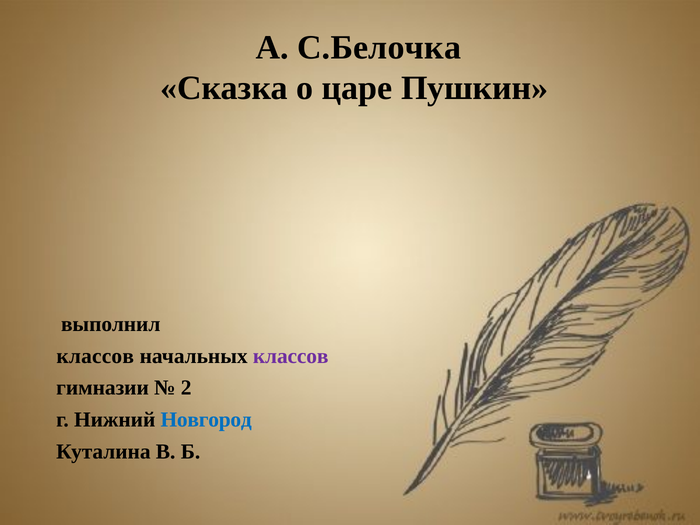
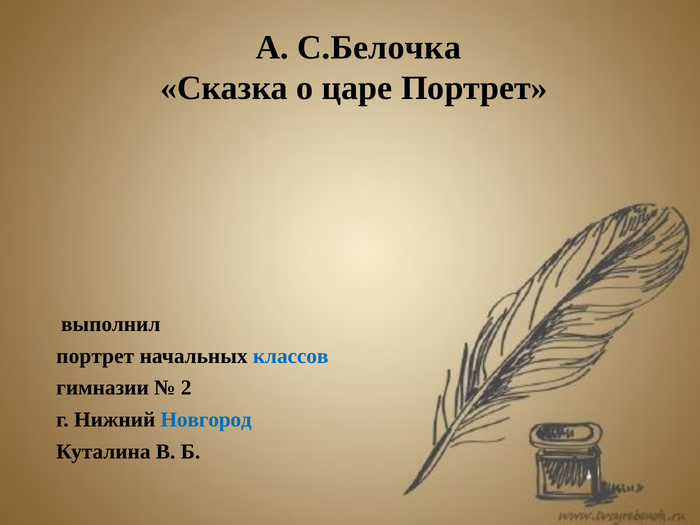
царе Пушкин: Пушкин -> Портрет
классов at (95, 356): классов -> портрет
классов at (291, 356) colour: purple -> blue
